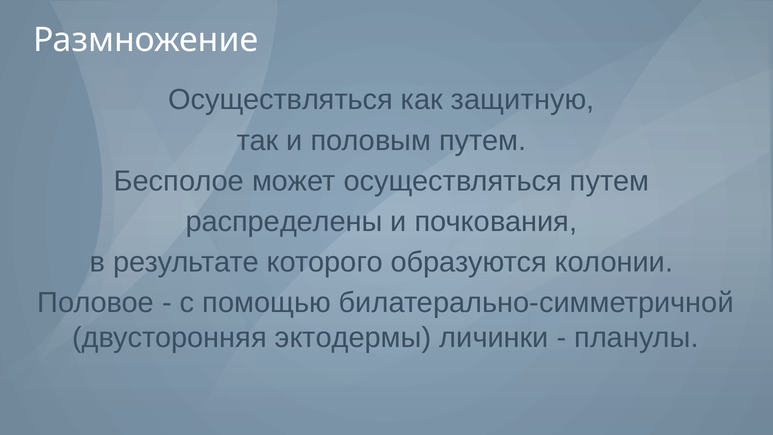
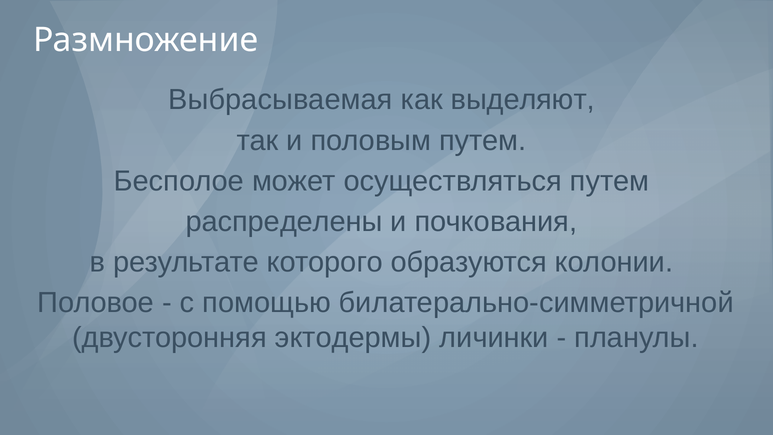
Осуществляться at (281, 100): Осуществляться -> Выбрасываемая
защитную: защитную -> выделяют
